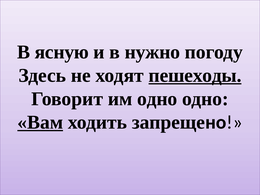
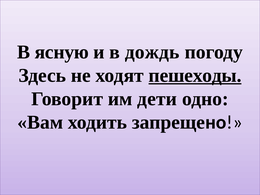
нужно: нужно -> дождь
им одно: одно -> дети
Вам underline: present -> none
